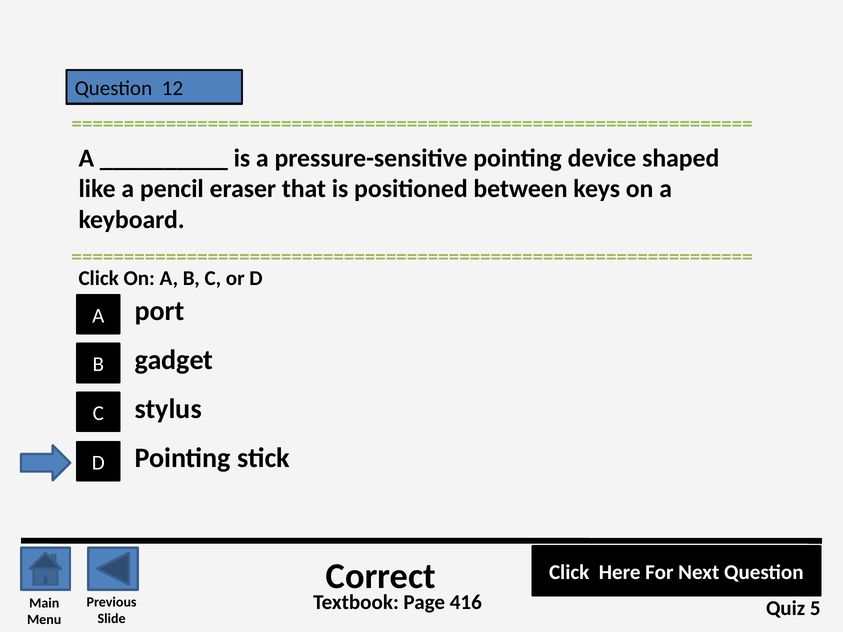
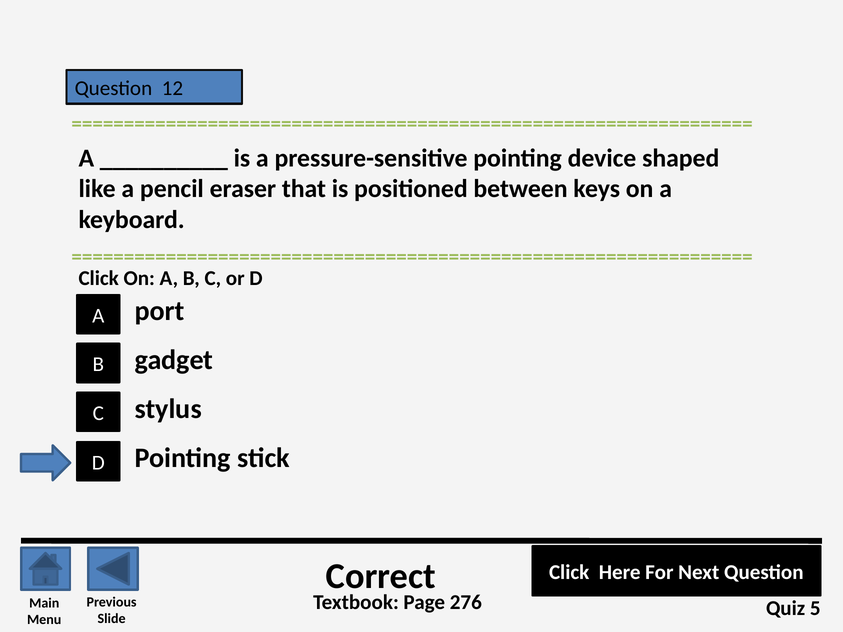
416: 416 -> 276
